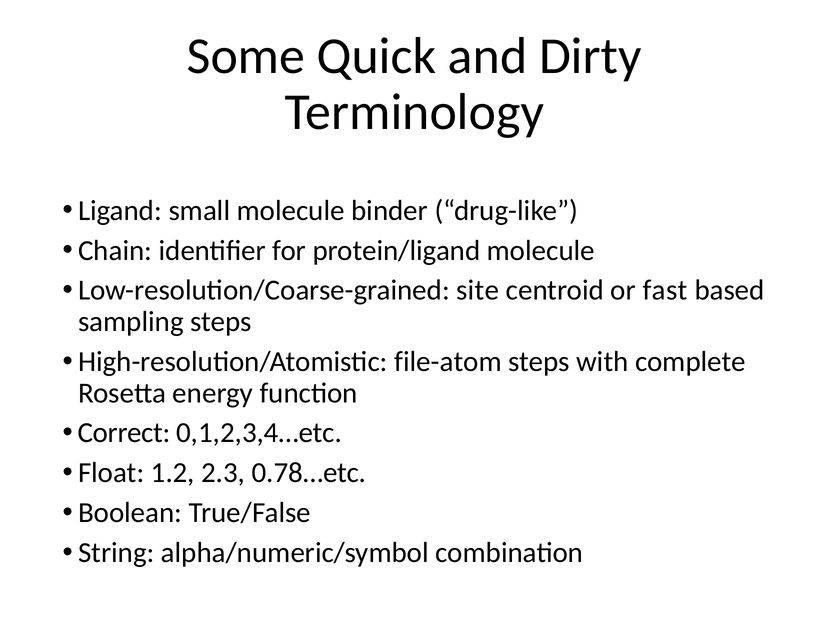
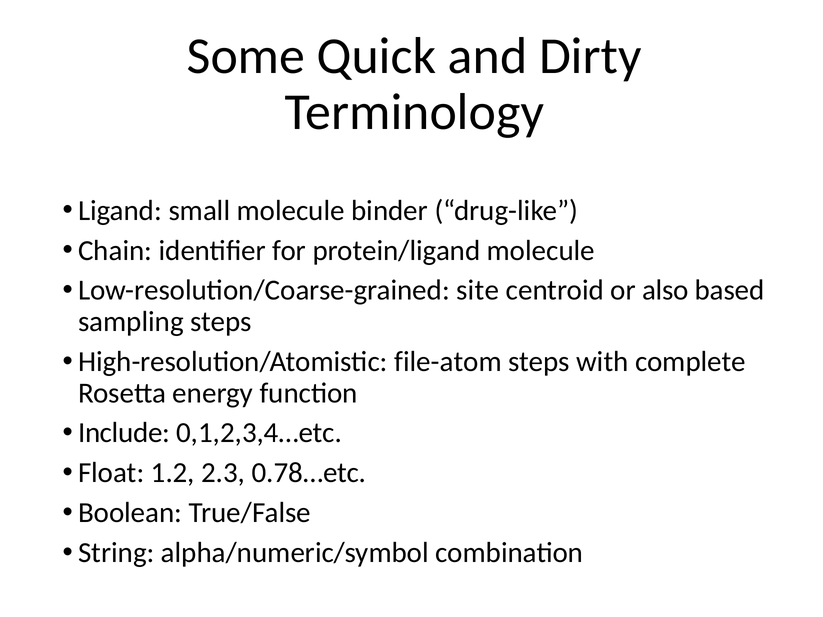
fast: fast -> also
Correct: Correct -> Include
